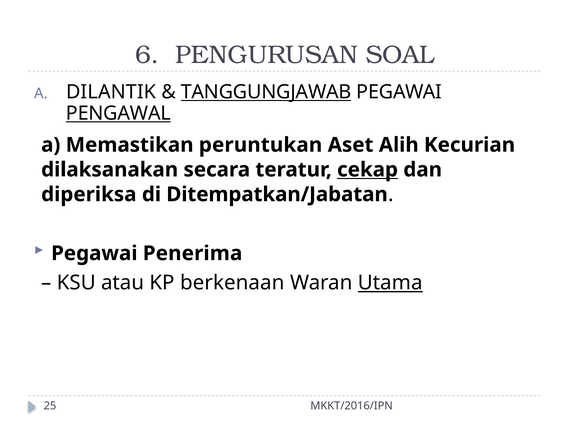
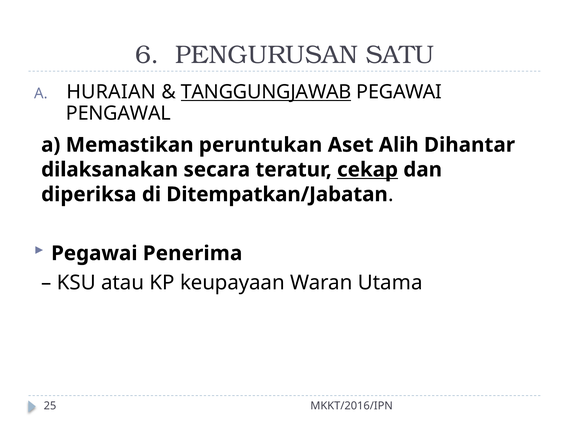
SOAL: SOAL -> SATU
DILANTIK: DILANTIK -> HURAIAN
PENGAWAL underline: present -> none
Kecurian: Kecurian -> Dihantar
berkenaan: berkenaan -> keupayaan
Utama underline: present -> none
